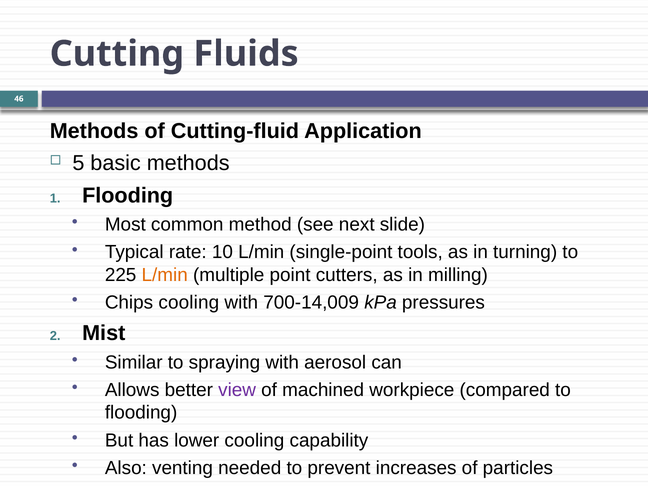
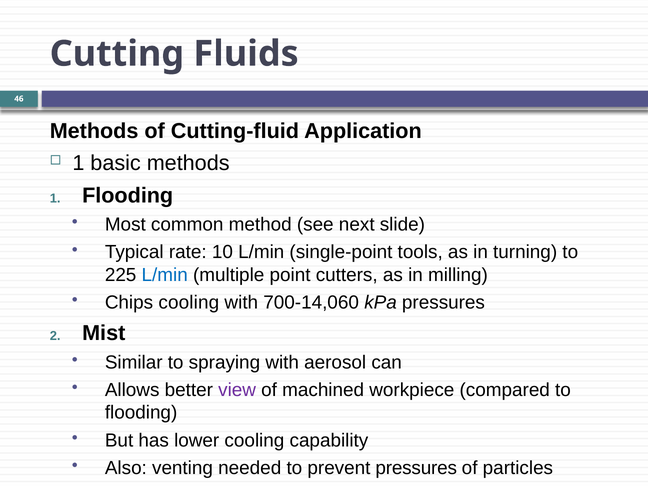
5 at (78, 163): 5 -> 1
L/min at (165, 275) colour: orange -> blue
700-14,009: 700-14,009 -> 700-14,060
prevent increases: increases -> pressures
